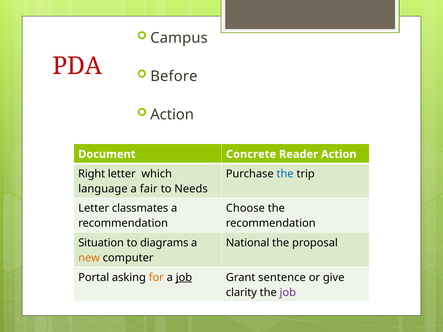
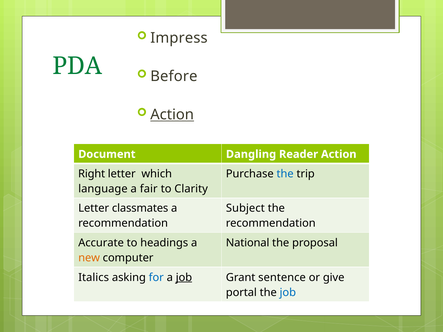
Campus: Campus -> Impress
PDA colour: red -> green
Action at (172, 115) underline: none -> present
Concrete: Concrete -> Dangling
Needs: Needs -> Clarity
Choose: Choose -> Subject
Situation: Situation -> Accurate
diagrams: diagrams -> headings
Portal: Portal -> Italics
for colour: orange -> blue
clarity: clarity -> portal
job at (288, 293) colour: purple -> blue
